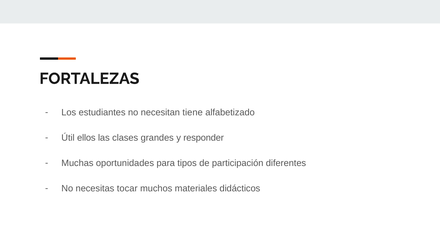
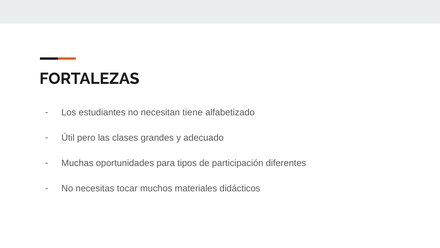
ellos: ellos -> pero
responder: responder -> adecuado
